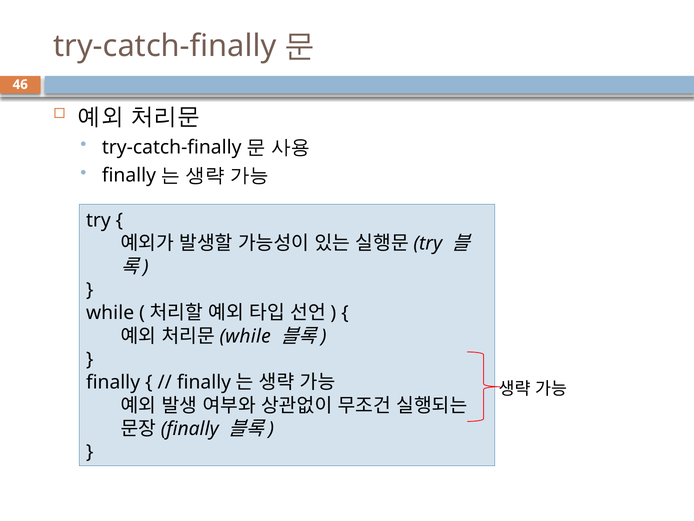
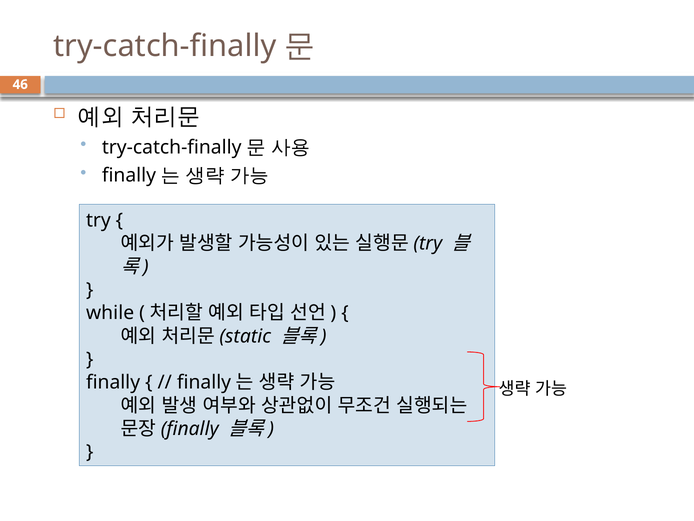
while at (245, 336): while -> static
